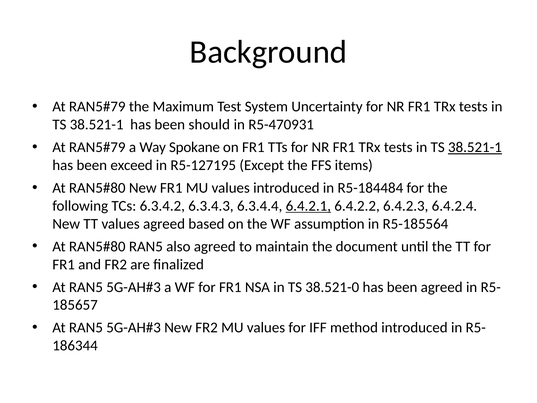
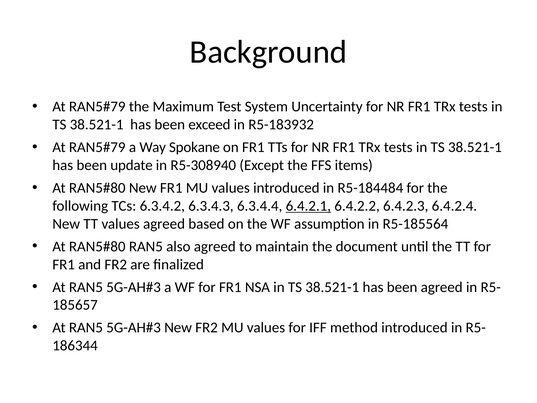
should: should -> exceed
R5-470931: R5-470931 -> R5-183932
38.521-1 at (475, 147) underline: present -> none
exceed: exceed -> update
R5-127195: R5-127195 -> R5-308940
NSA in TS 38.521-0: 38.521-0 -> 38.521-1
